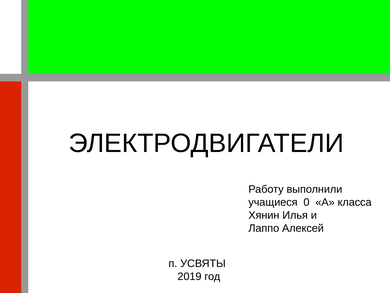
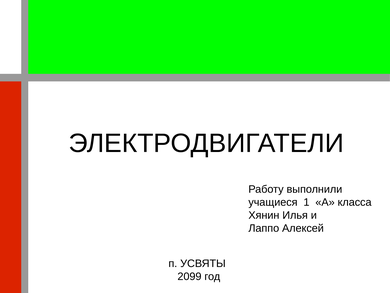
0: 0 -> 1
2019: 2019 -> 2099
